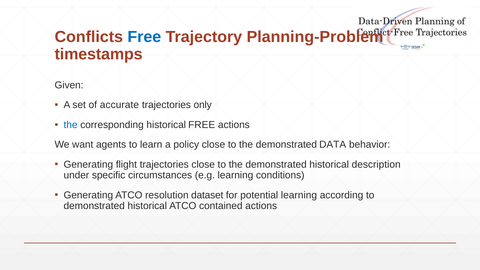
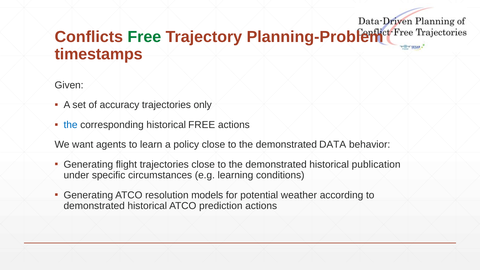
Free at (144, 37) colour: blue -> green
accurate: accurate -> accuracy
description: description -> publication
dataset: dataset -> models
potential learning: learning -> weather
contained: contained -> prediction
